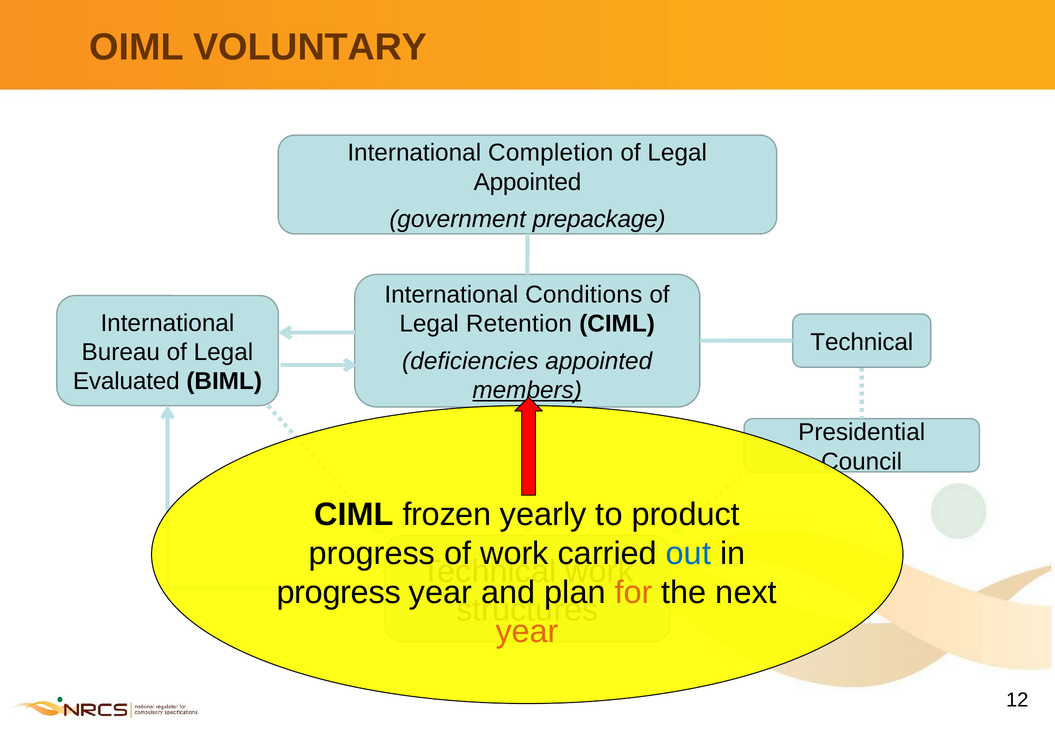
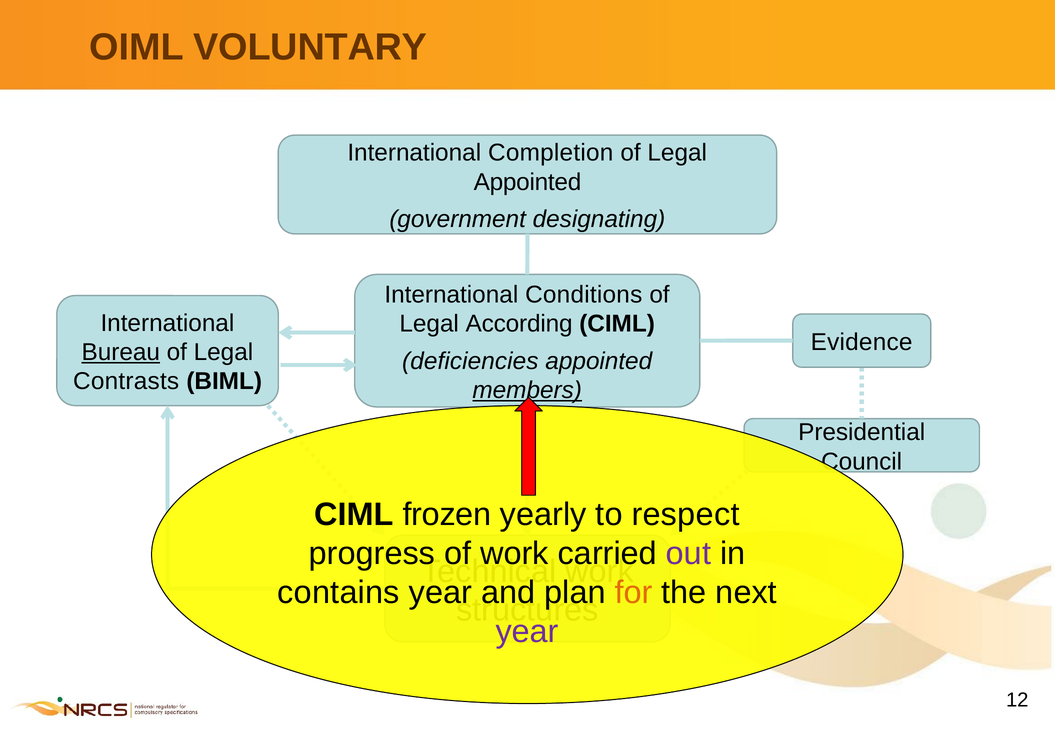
prepackage: prepackage -> designating
Retention: Retention -> According
Technical at (862, 343): Technical -> Evidence
Bureau underline: none -> present
Evaluated: Evaluated -> Contrasts
product: product -> respect
out colour: blue -> purple
progress at (339, 593): progress -> contains
year at (527, 632) colour: orange -> purple
